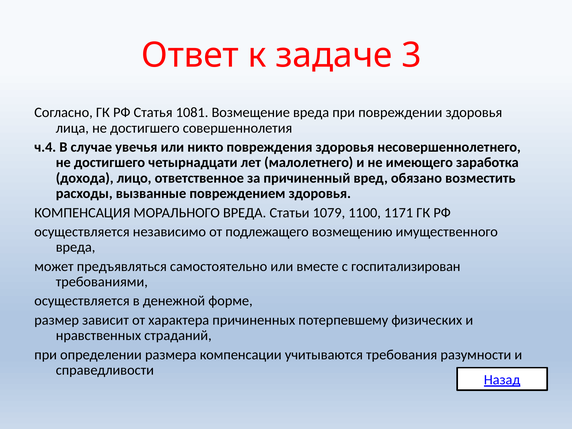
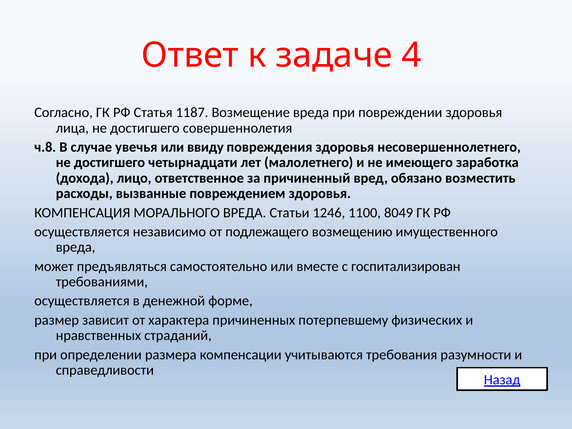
3: 3 -> 4
1081: 1081 -> 1187
ч.4: ч.4 -> ч.8
никто: никто -> ввиду
1079: 1079 -> 1246
1171: 1171 -> 8049
